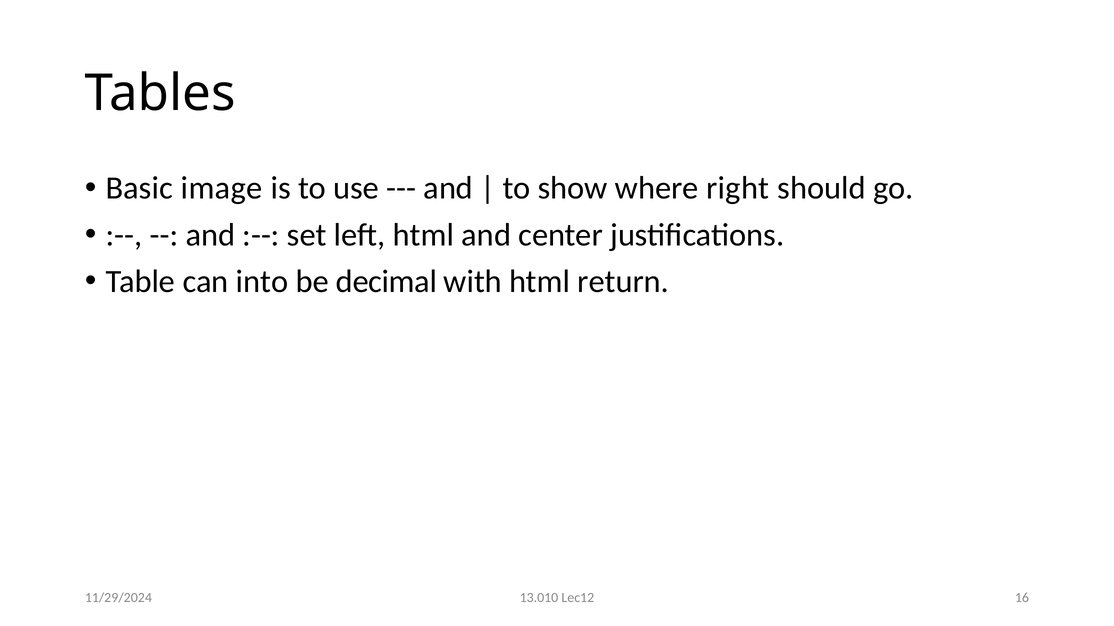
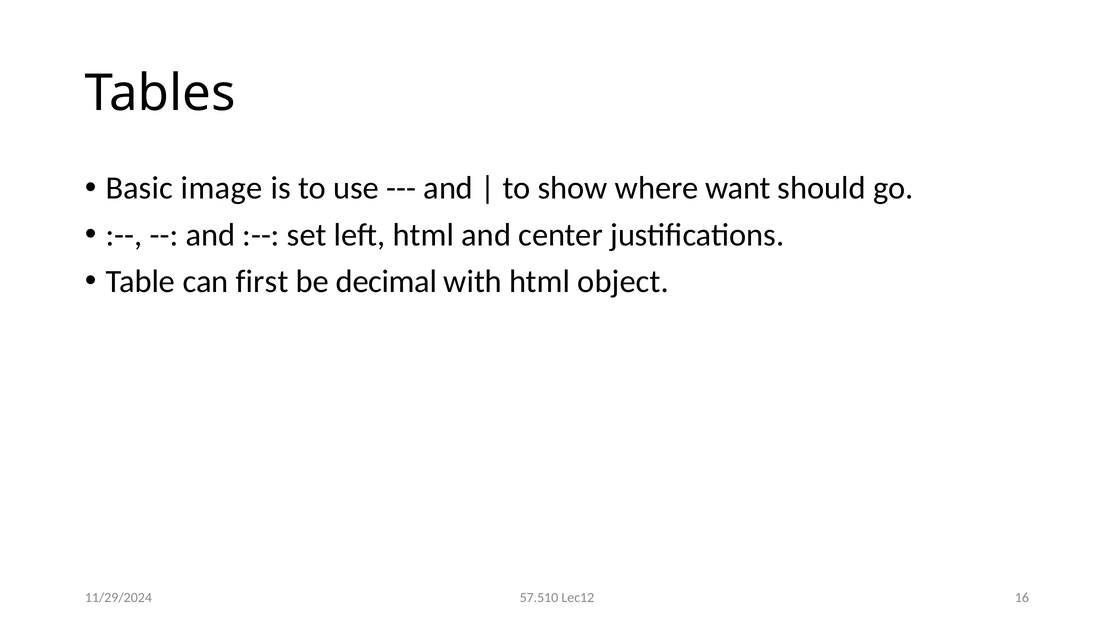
right: right -> want
into: into -> first
return: return -> object
13.010: 13.010 -> 57.510
